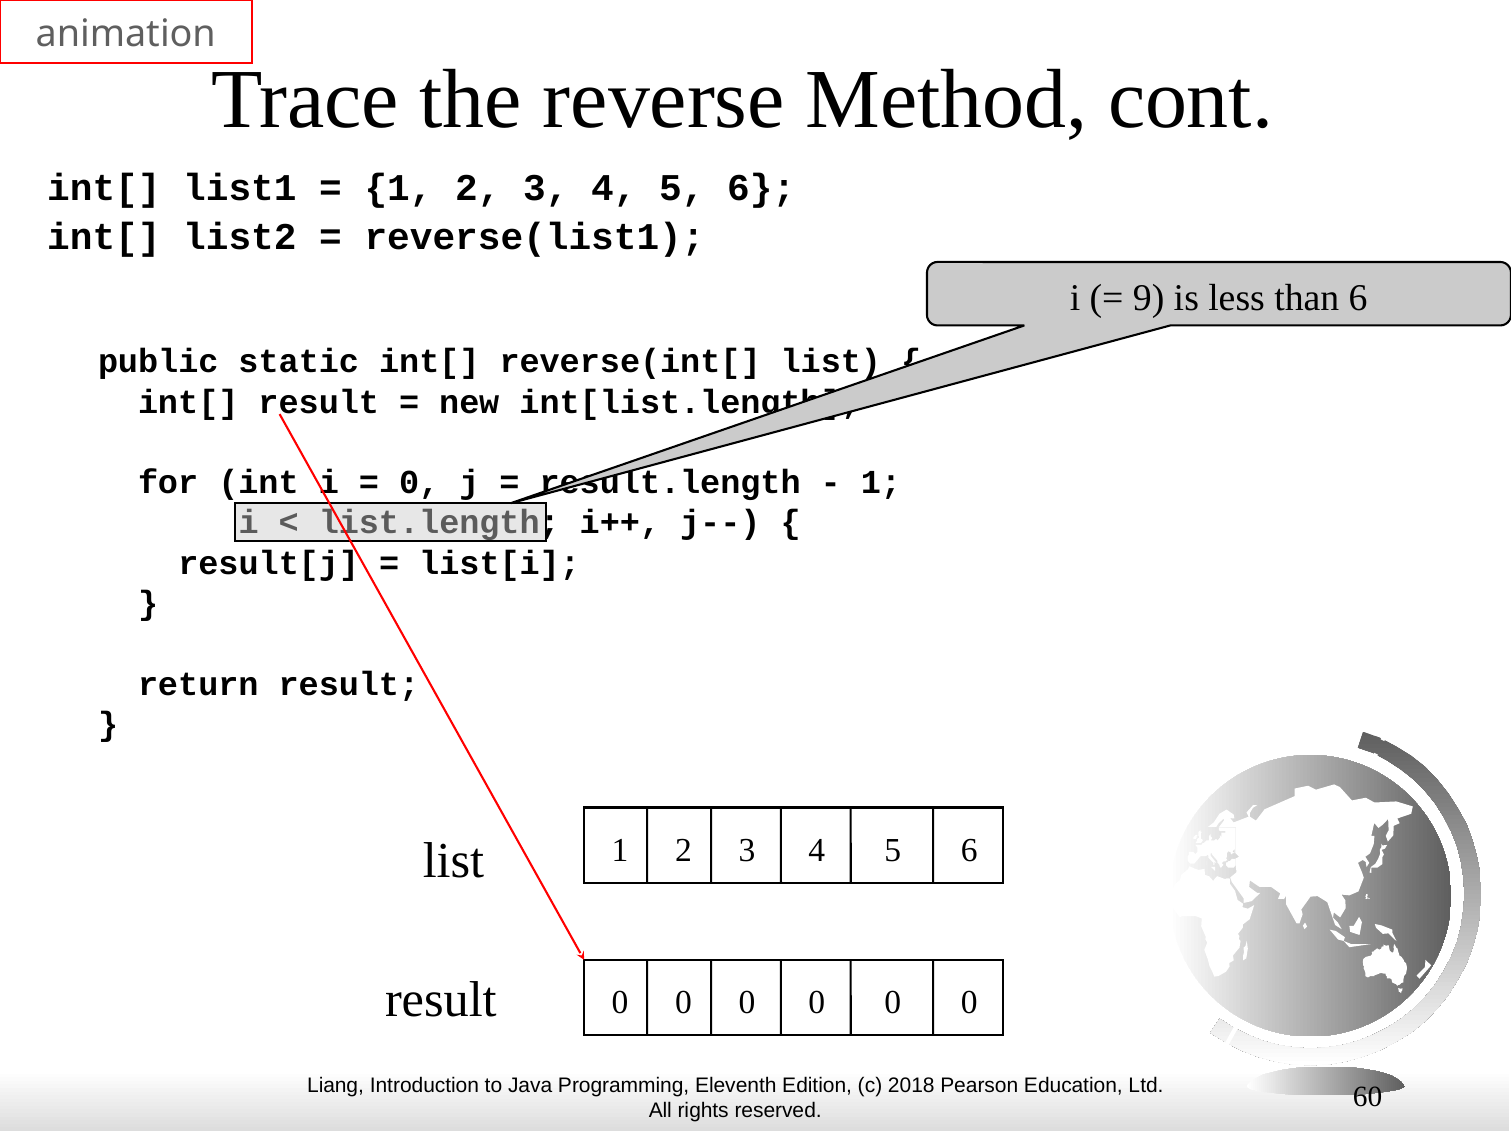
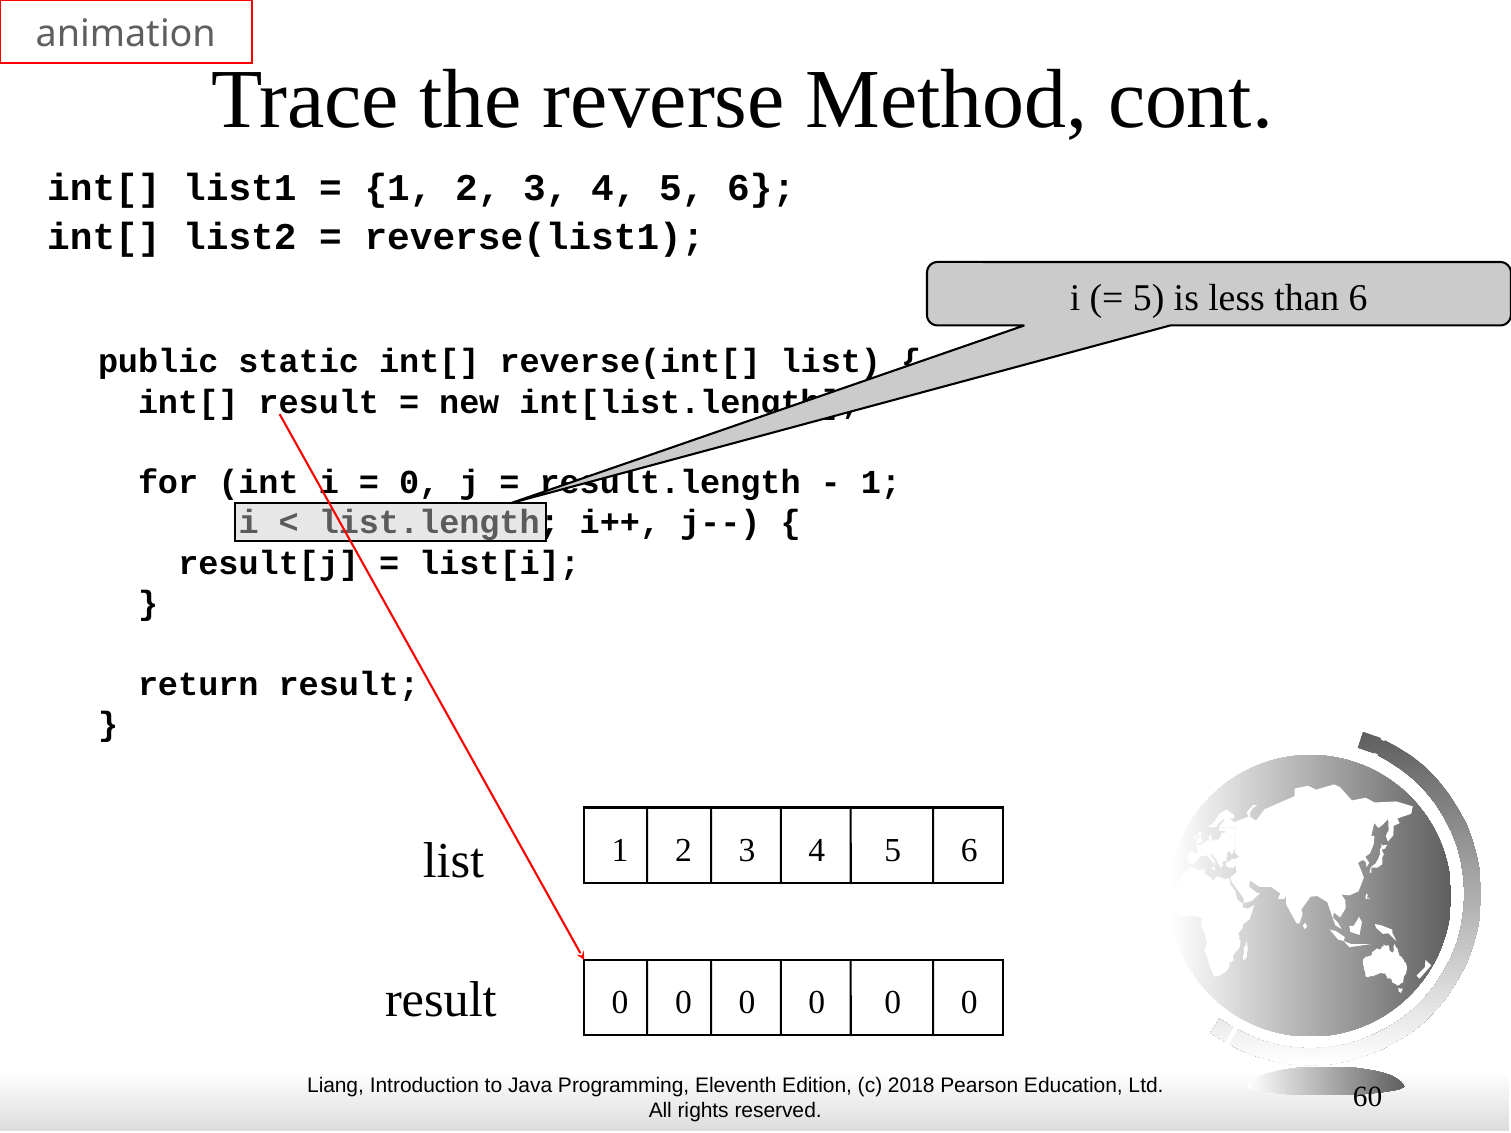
9 at (1149, 298): 9 -> 5
